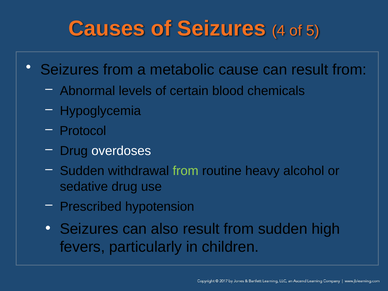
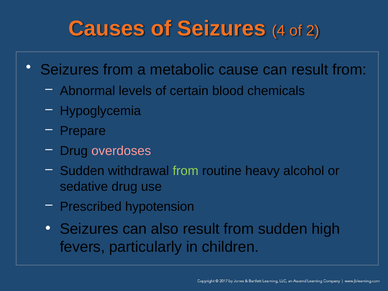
5: 5 -> 2
Protocol: Protocol -> Prepare
overdoses colour: white -> pink
